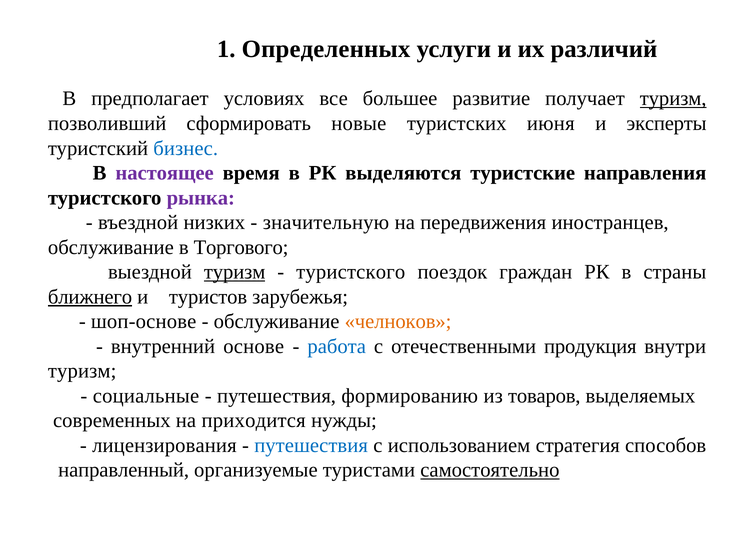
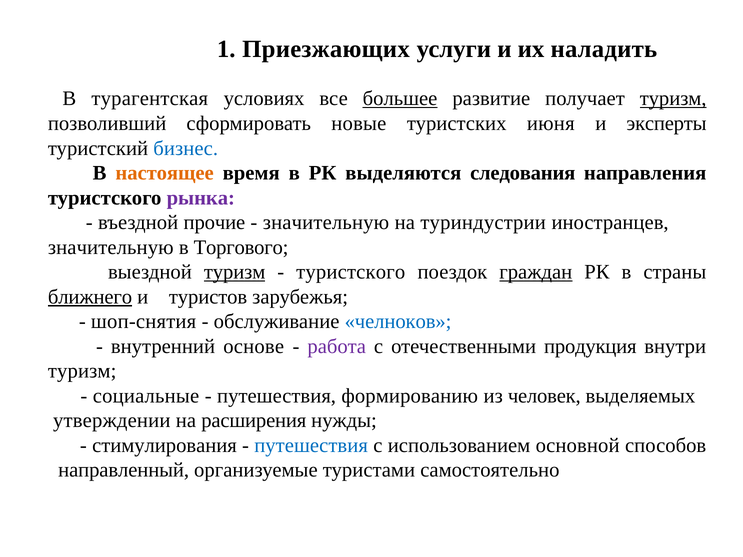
Определенных: Определенных -> Приезжающих
различий: различий -> наладить
предполагает: предполагает -> турагентская
большее underline: none -> present
настоящее colour: purple -> orange
туристские: туристские -> следования
низких: низких -> прочие
передвижения: передвижения -> туриндустрии
обслуживание at (111, 247): обслуживание -> значительную
граждан underline: none -> present
шоп-основе: шоп-основе -> шоп-снятия
челноков colour: orange -> blue
работа colour: blue -> purple
товаров: товаров -> человек
современных: современных -> утверждении
приходится: приходится -> расширения
лицензирования: лицензирования -> стимулирования
стратегия: стратегия -> основной
самостоятельно underline: present -> none
